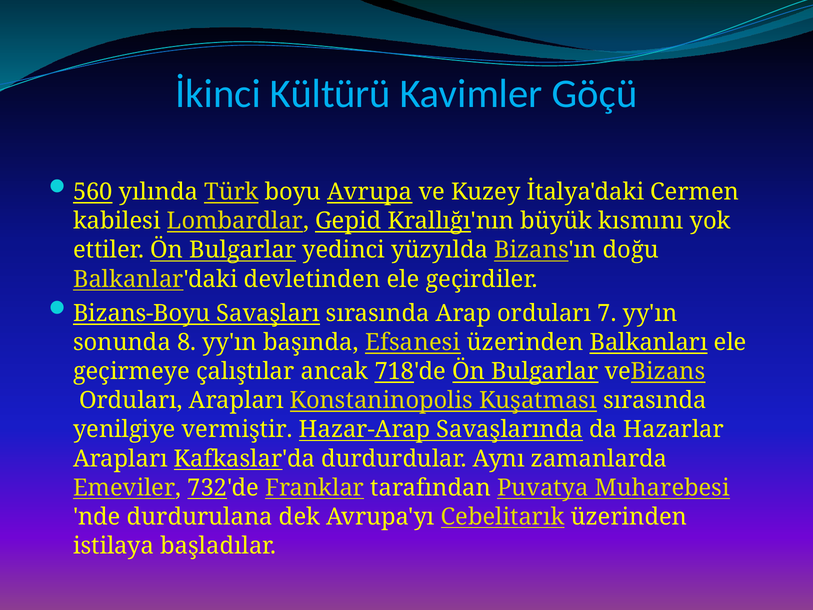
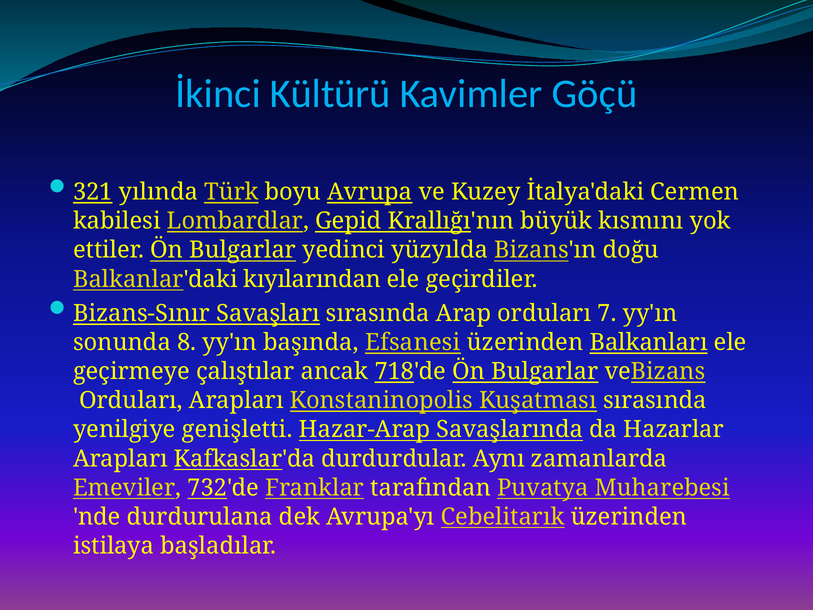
560: 560 -> 321
devletinden: devletinden -> kıyılarından
Bizans-Boyu: Bizans-Boyu -> Bizans-Sınır
vermiştir: vermiştir -> genişletti
